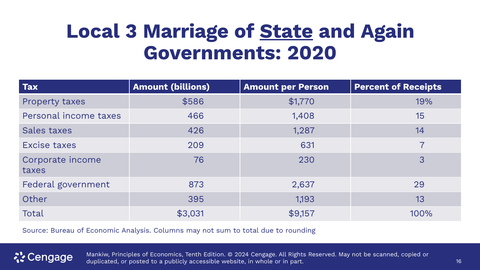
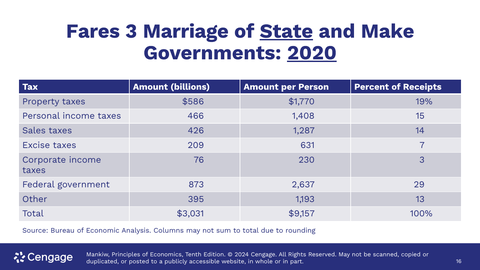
Local: Local -> Fares
Again: Again -> Make
2020 underline: none -> present
